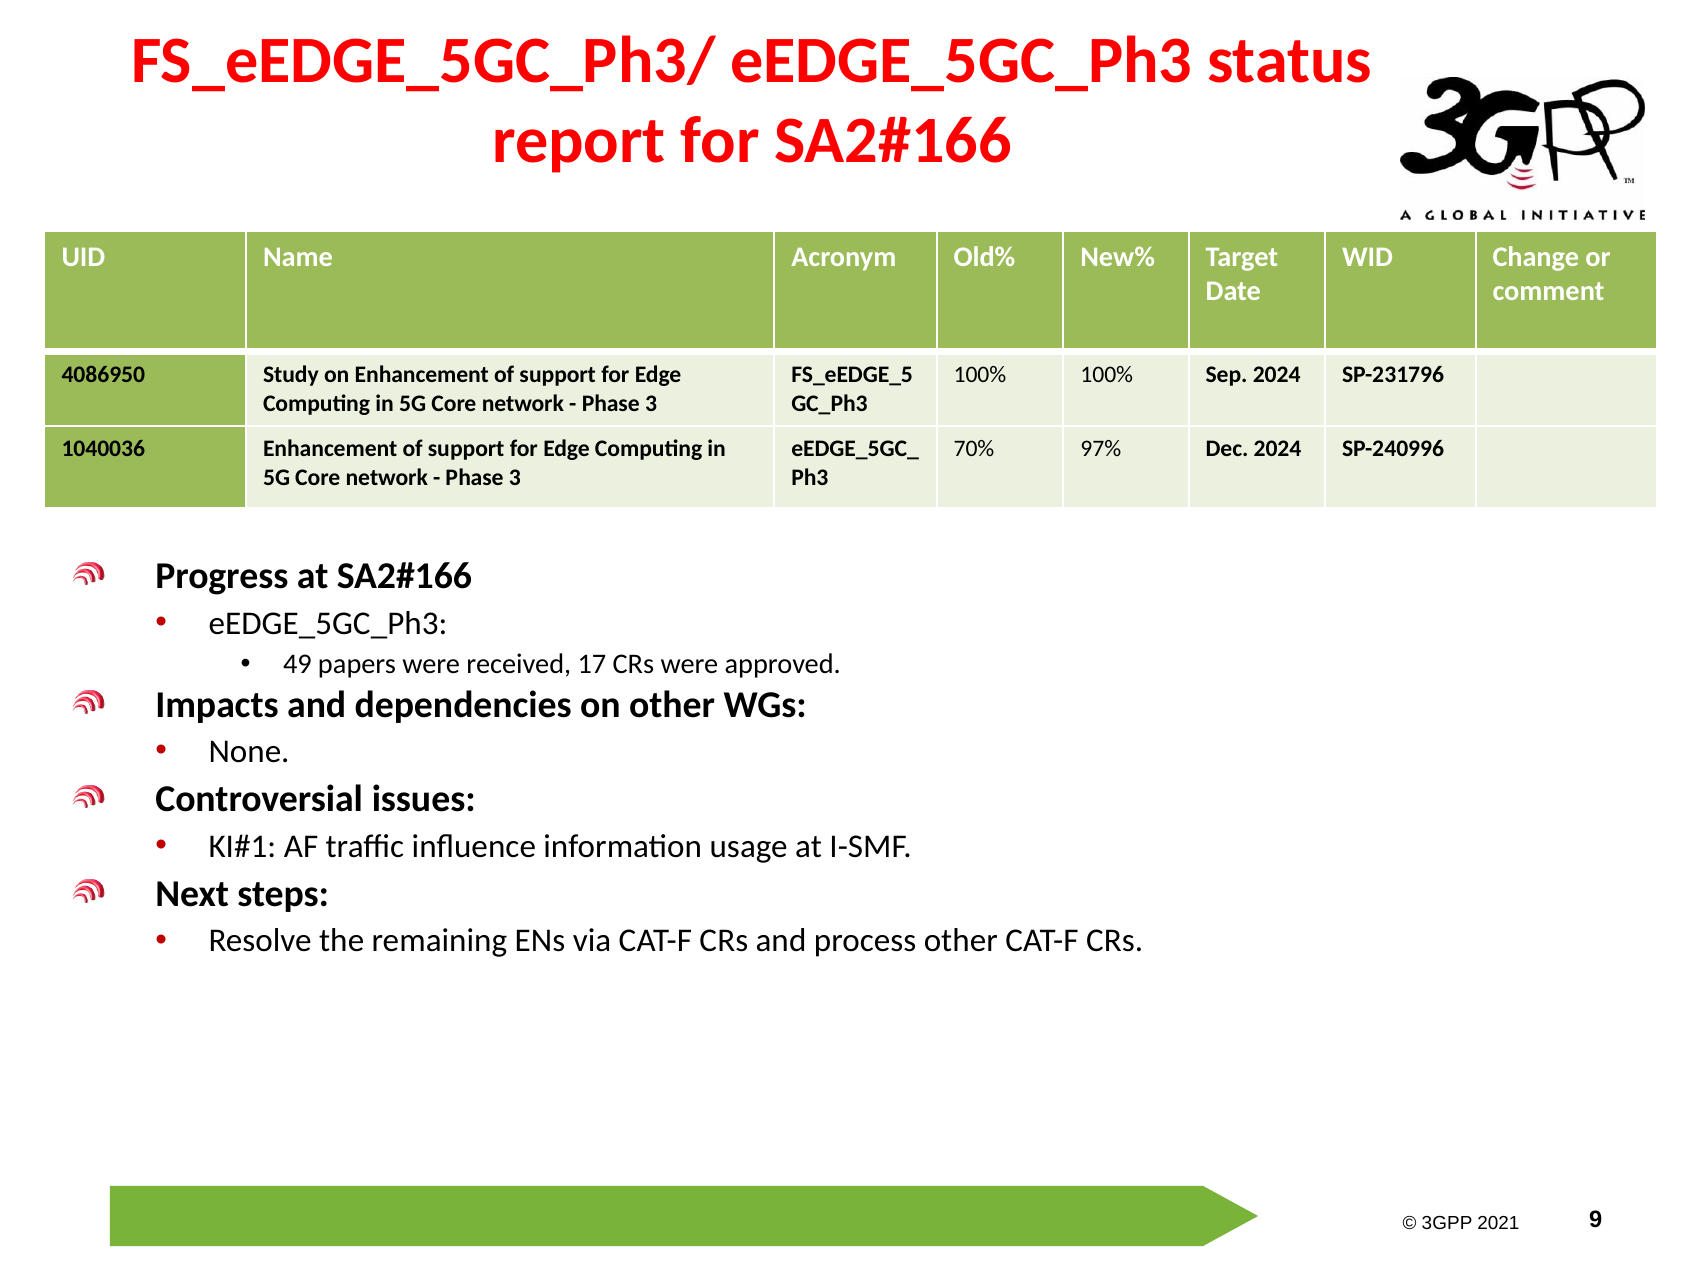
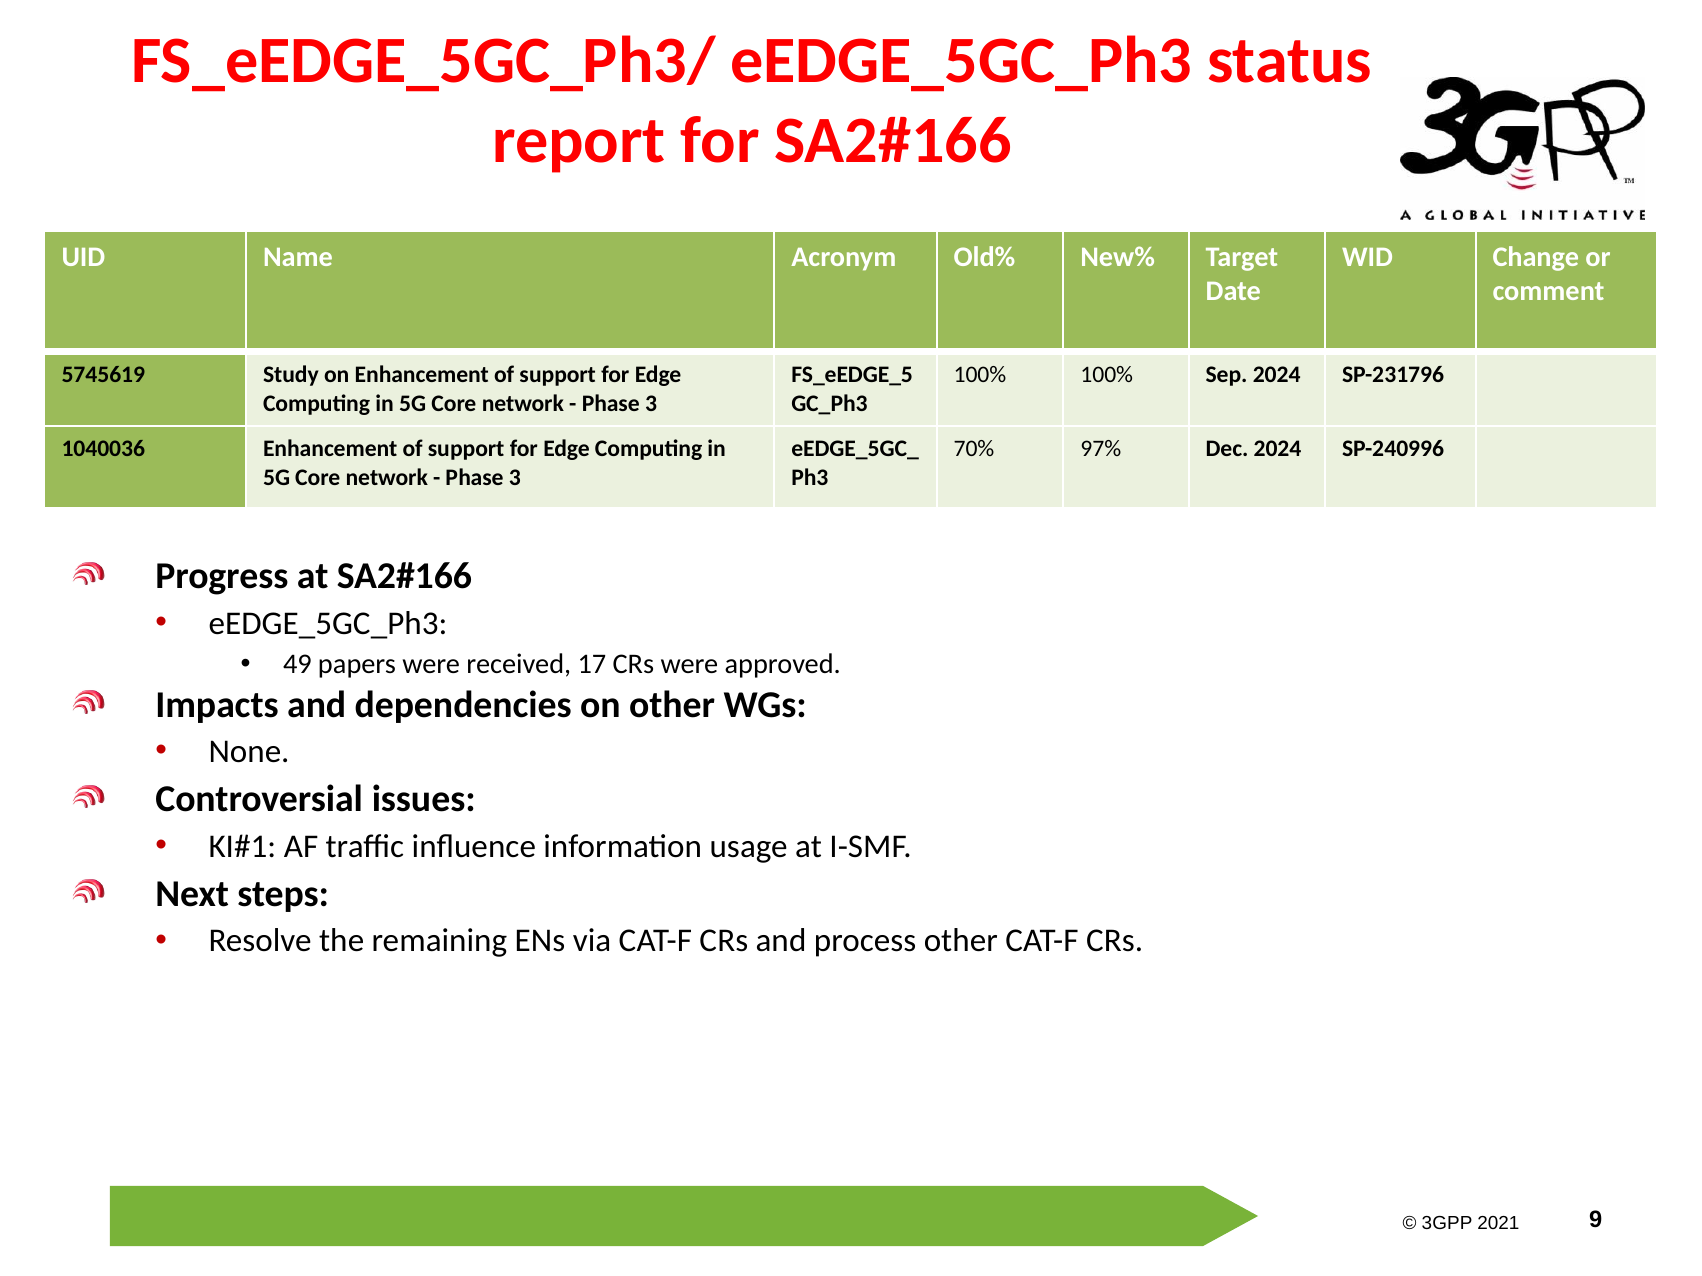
4086950: 4086950 -> 5745619
